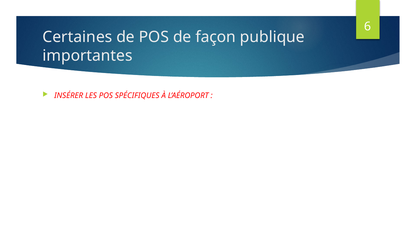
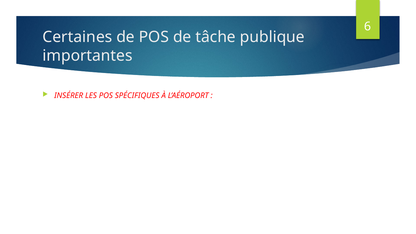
façon: façon -> tâche
